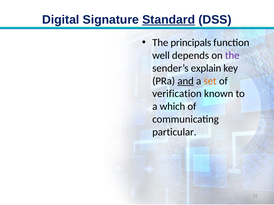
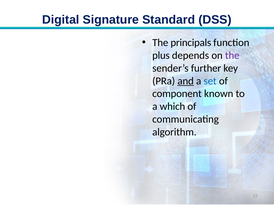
Standard underline: present -> none
well: well -> plus
explain: explain -> further
set colour: orange -> blue
verification: verification -> component
particular: particular -> algorithm
